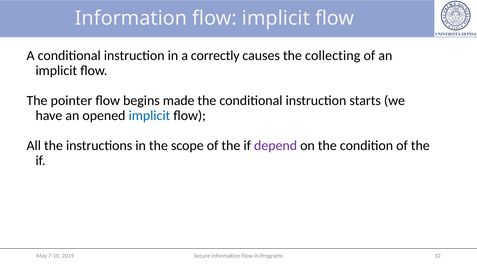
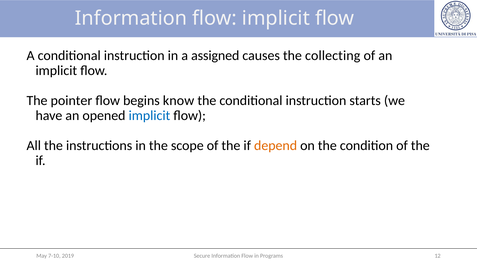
correctly: correctly -> assigned
made: made -> know
depend colour: purple -> orange
